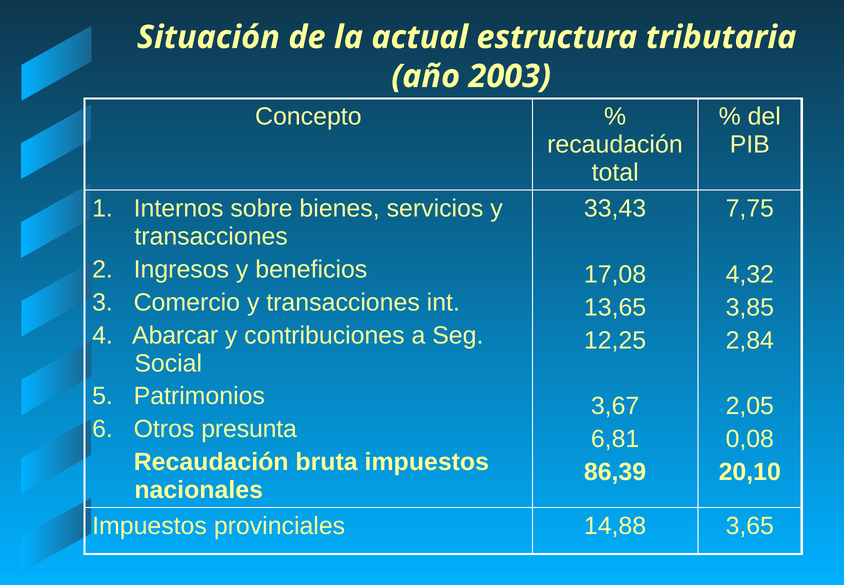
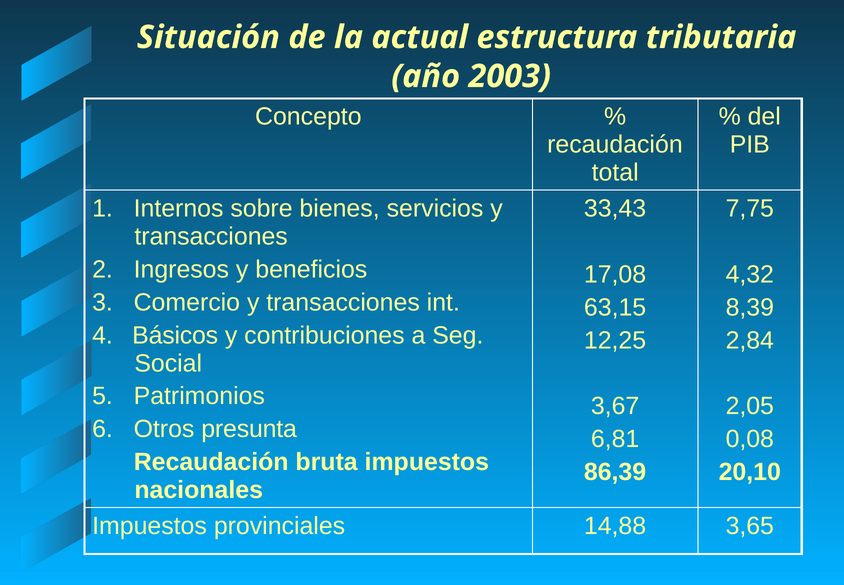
13,65: 13,65 -> 63,15
3,85: 3,85 -> 8,39
Abarcar: Abarcar -> Básicos
